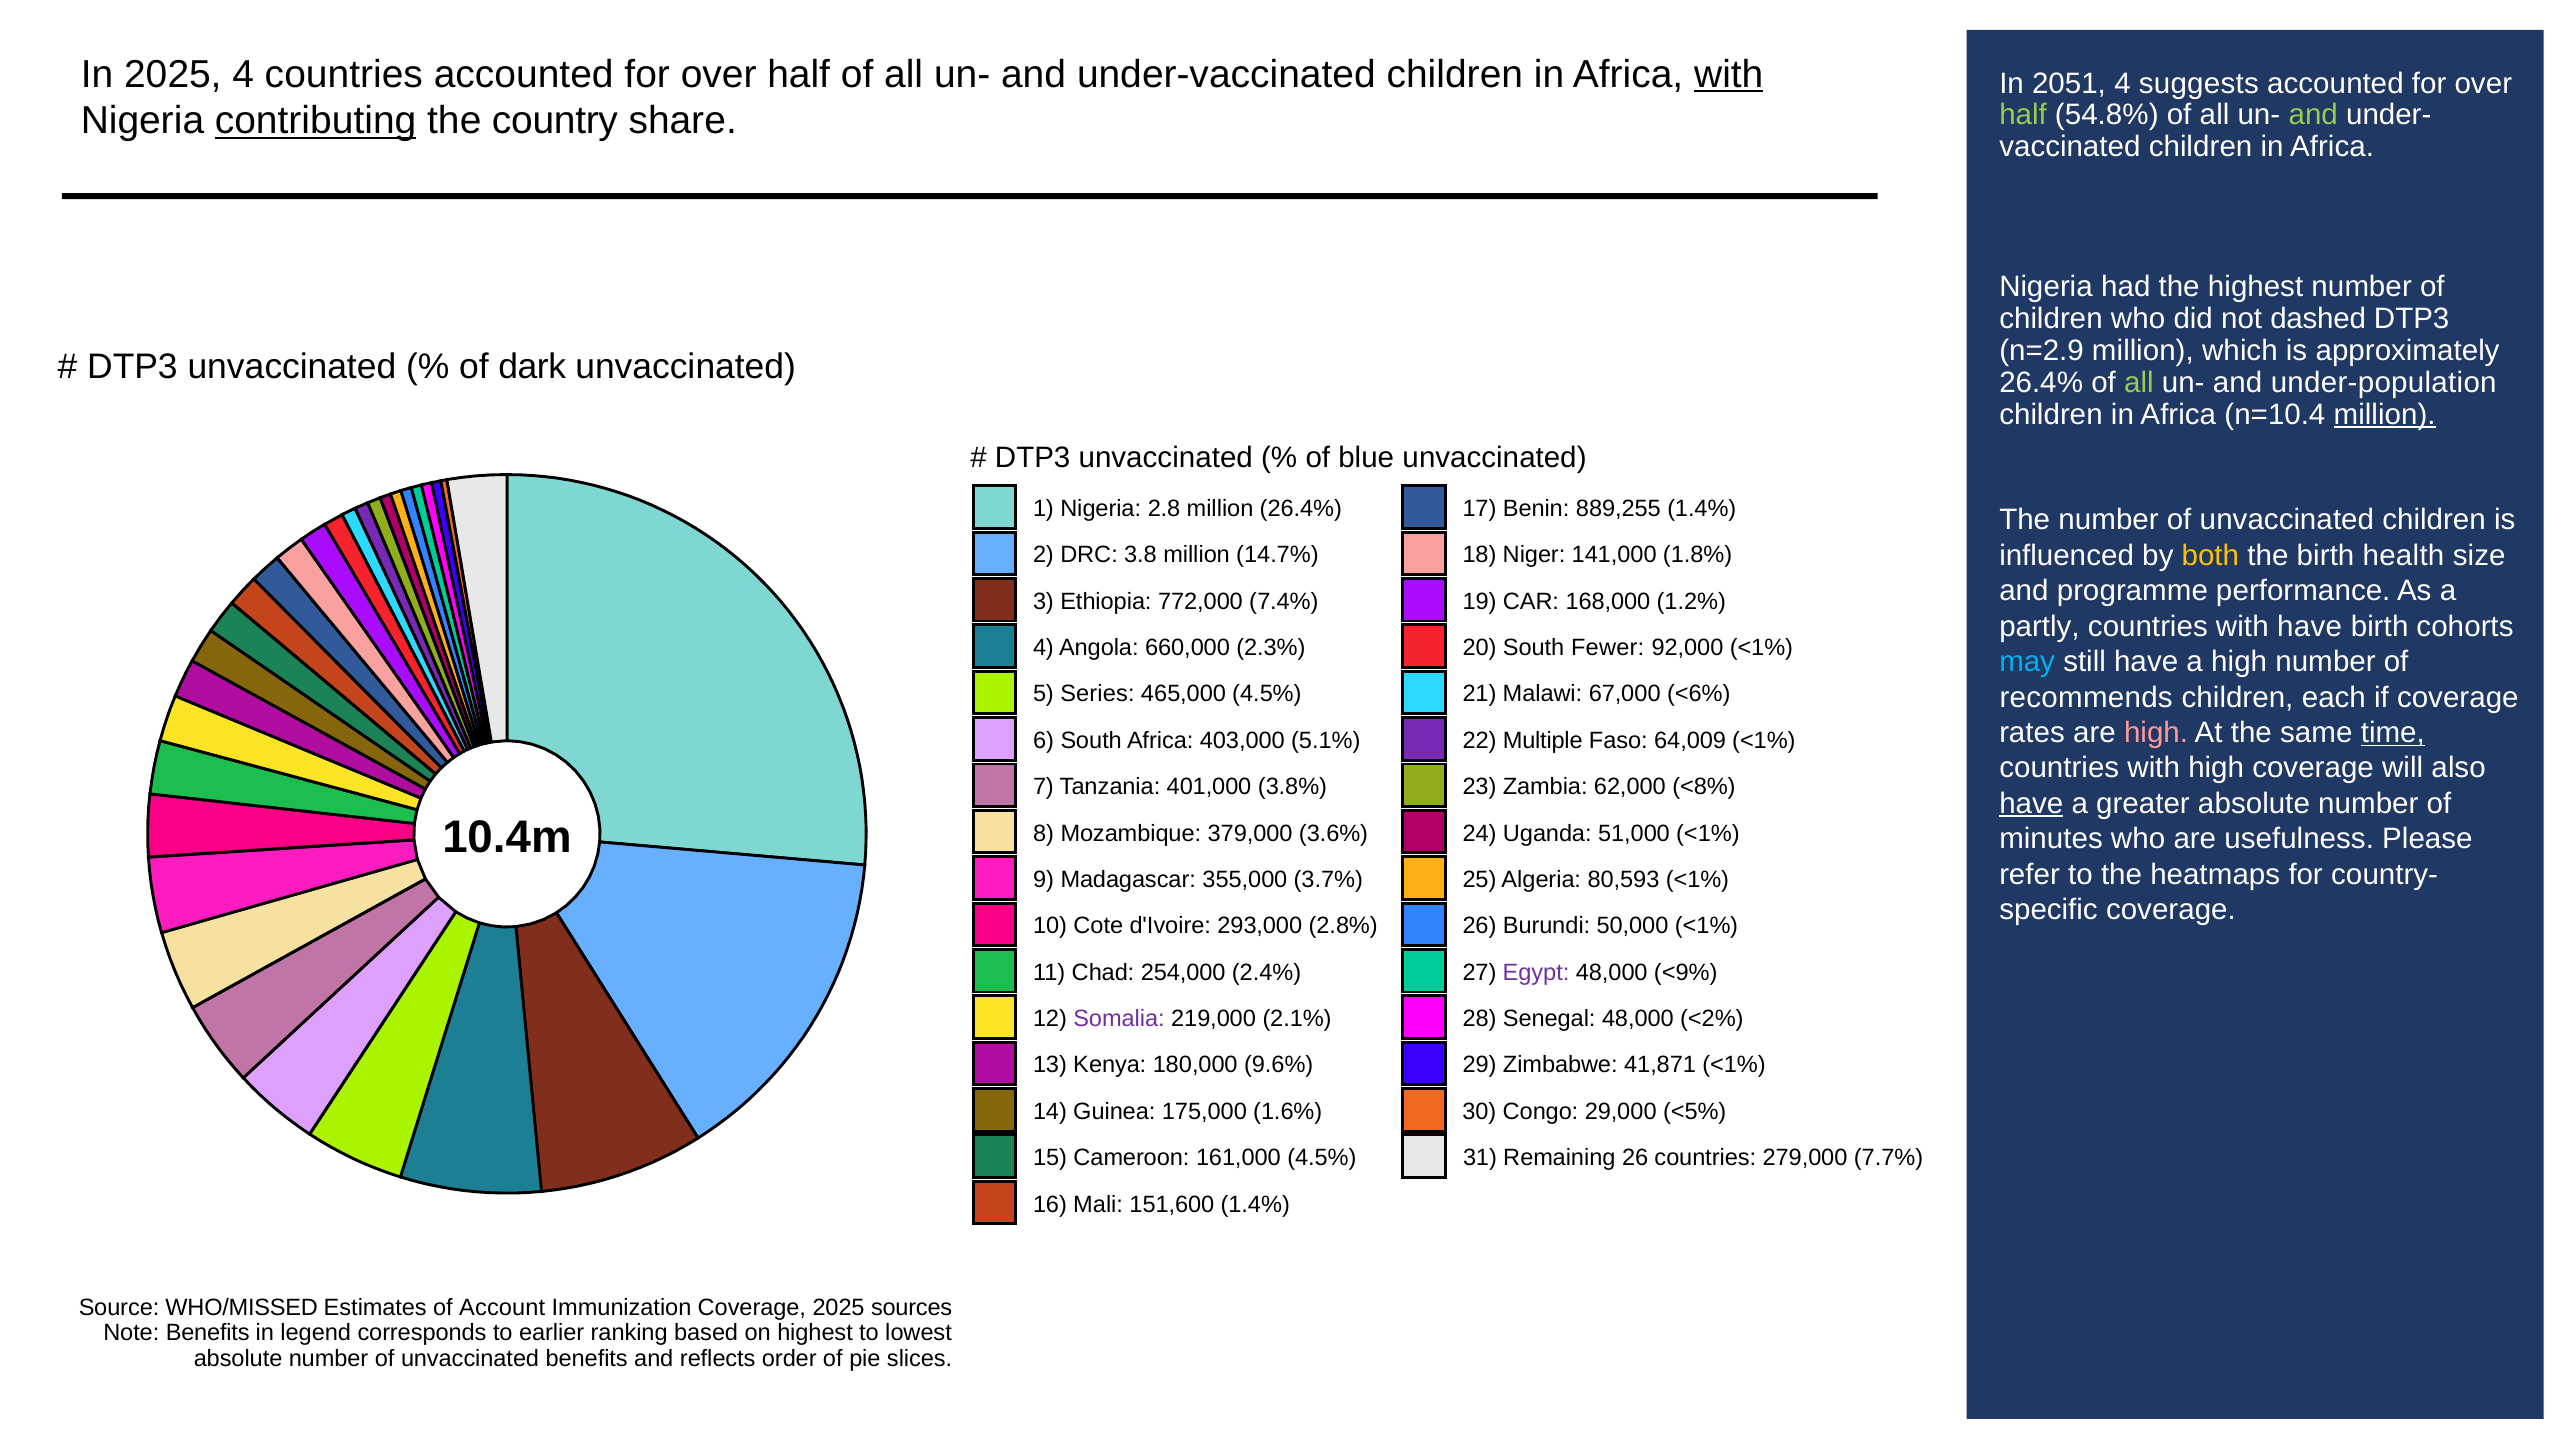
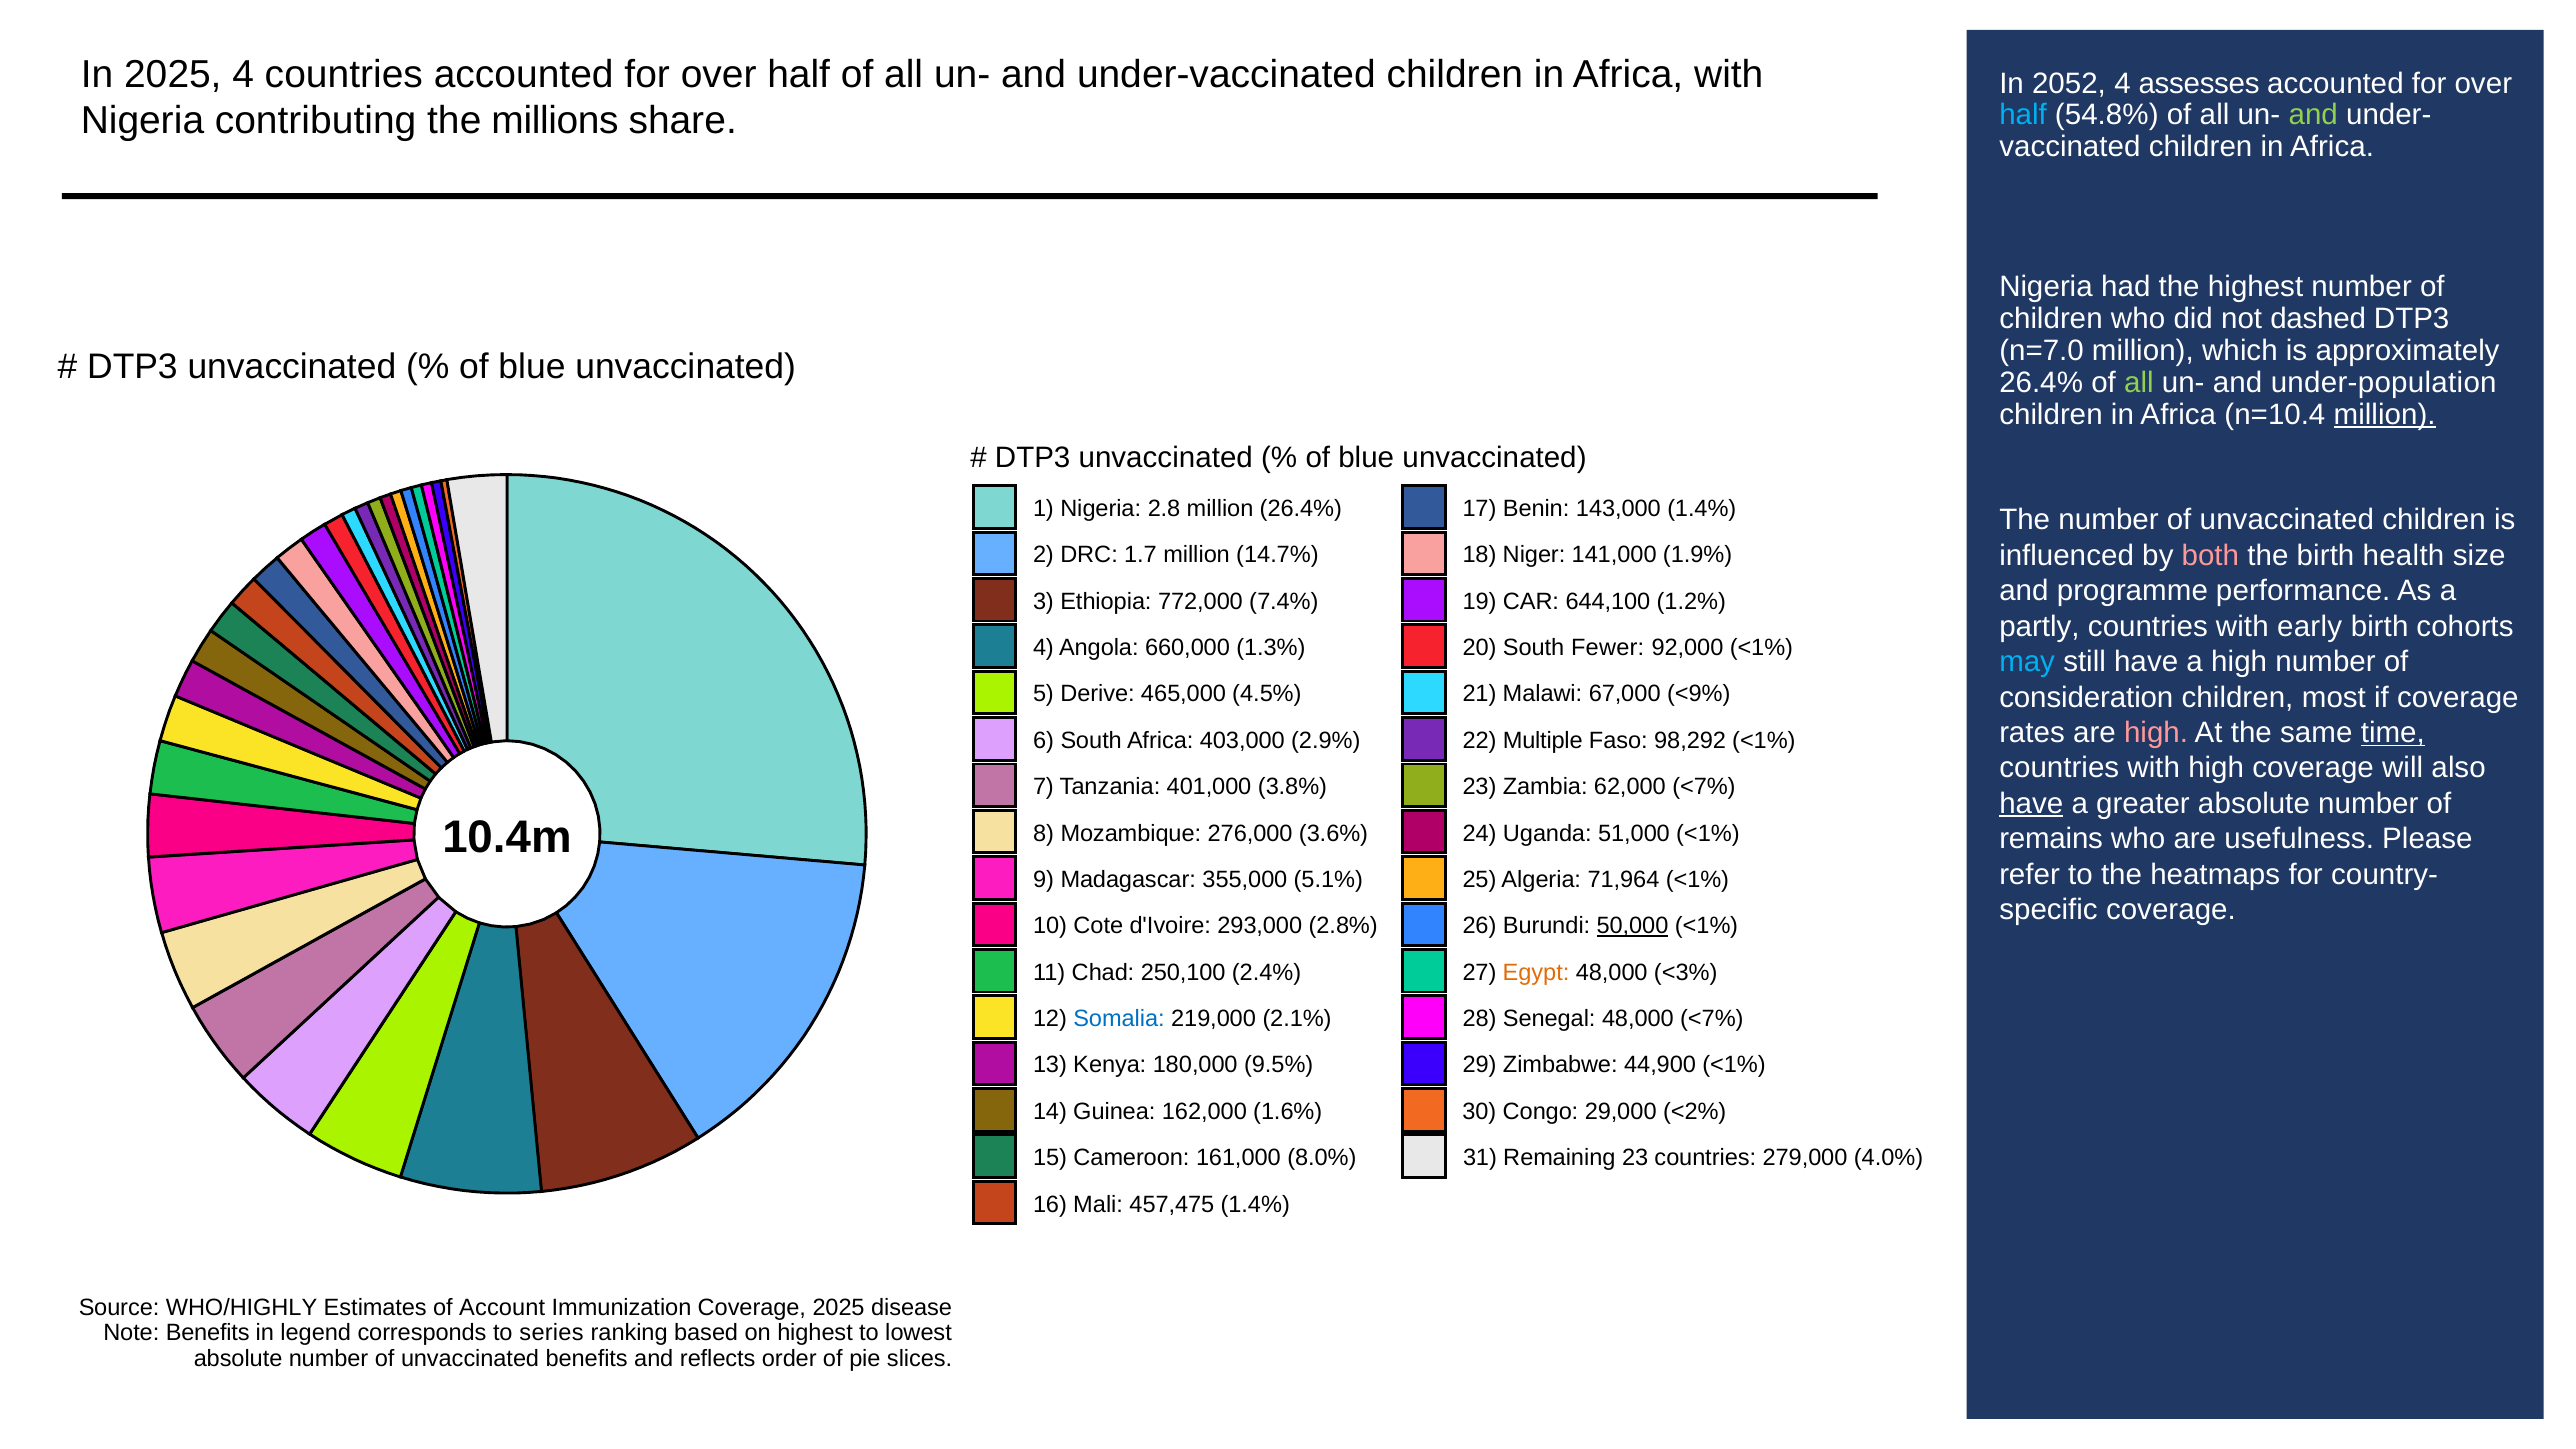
with at (1729, 74) underline: present -> none
2051: 2051 -> 2052
suggests: suggests -> assesses
half at (2023, 115) colour: light green -> light blue
contributing underline: present -> none
country: country -> millions
n=2.9: n=2.9 -> n=7.0
dark at (532, 367): dark -> blue
889,255: 889,255 -> 143,000
both colour: yellow -> pink
3.8: 3.8 -> 1.7
1.8%: 1.8% -> 1.9%
168,000: 168,000 -> 644,100
with have: have -> early
2.3%: 2.3% -> 1.3%
Series: Series -> Derive
<6%: <6% -> <9%
recommends: recommends -> consideration
each: each -> most
5.1%: 5.1% -> 2.9%
64,009: 64,009 -> 98,292
62,000 <8%: <8% -> <7%
379,000: 379,000 -> 276,000
minutes: minutes -> remains
3.7%: 3.7% -> 5.1%
80,593: 80,593 -> 71,964
50,000 underline: none -> present
254,000: 254,000 -> 250,100
Egypt colour: purple -> orange
<9%: <9% -> <3%
Somalia colour: purple -> blue
48,000 <2%: <2% -> <7%
9.6%: 9.6% -> 9.5%
41,871: 41,871 -> 44,900
175,000: 175,000 -> 162,000
<5%: <5% -> <2%
161,000 4.5%: 4.5% -> 8.0%
Remaining 26: 26 -> 23
7.7%: 7.7% -> 4.0%
151,600: 151,600 -> 457,475
WHO/MISSED: WHO/MISSED -> WHO/HIGHLY
sources: sources -> disease
earlier: earlier -> series
